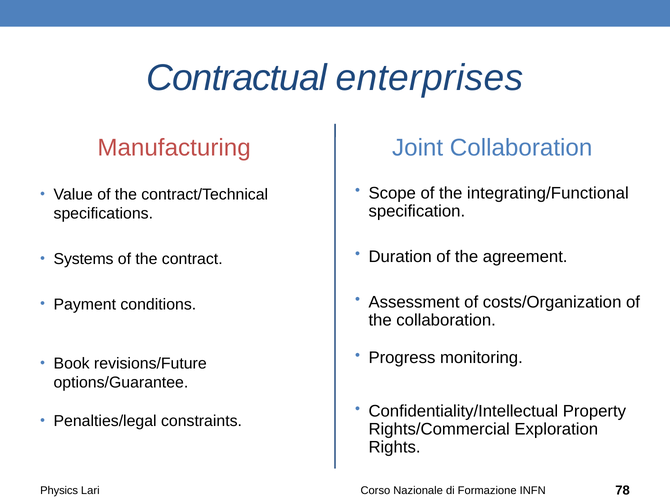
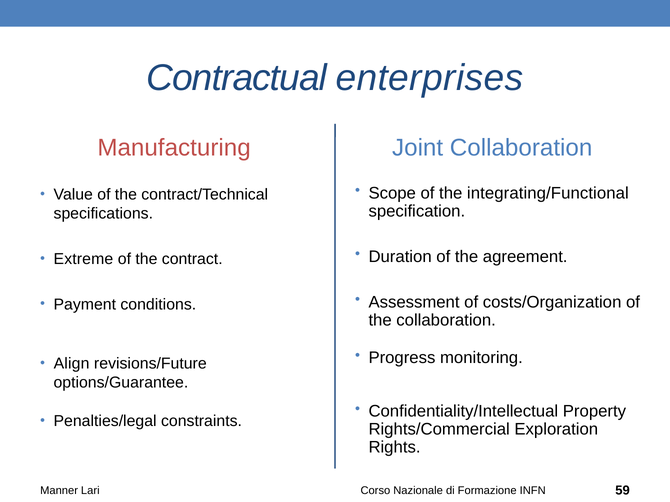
Systems: Systems -> Extreme
Book: Book -> Align
Physics: Physics -> Manner
78: 78 -> 59
